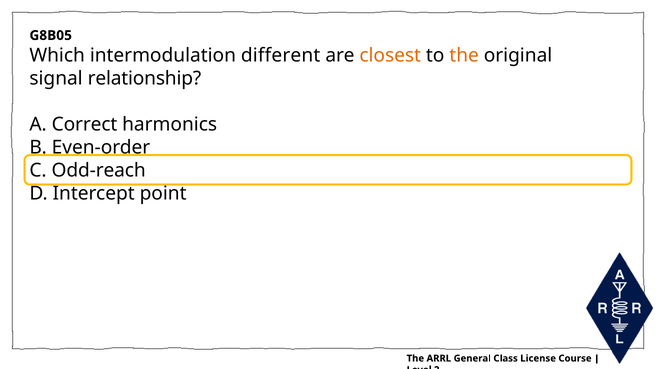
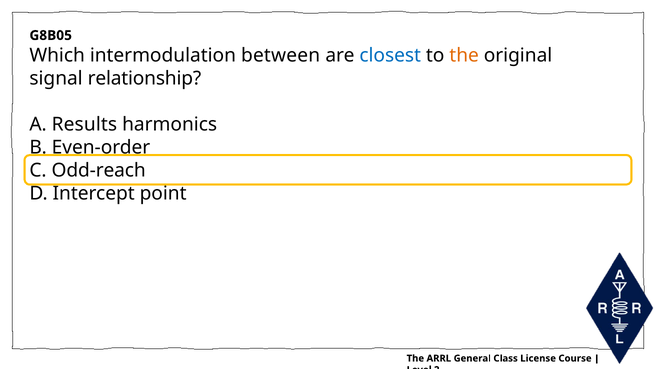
different: different -> between
closest colour: orange -> blue
Correct: Correct -> Results
